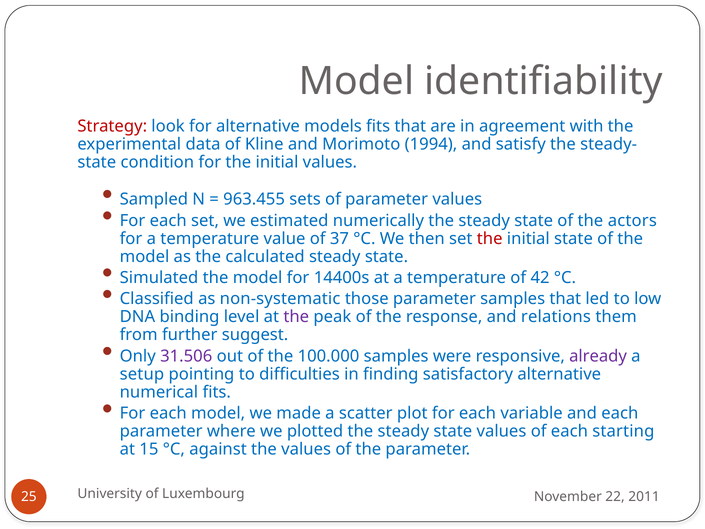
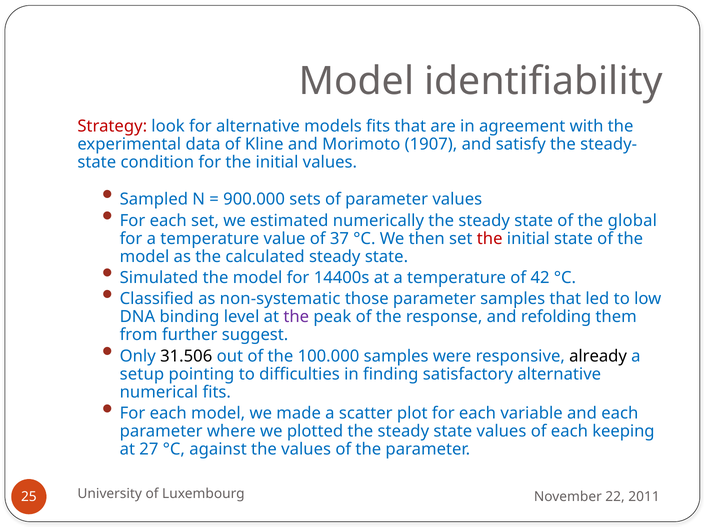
1994: 1994 -> 1907
963.455: 963.455 -> 900.000
actors: actors -> global
relations: relations -> refolding
31.506 colour: purple -> black
already colour: purple -> black
starting: starting -> keeping
15: 15 -> 27
